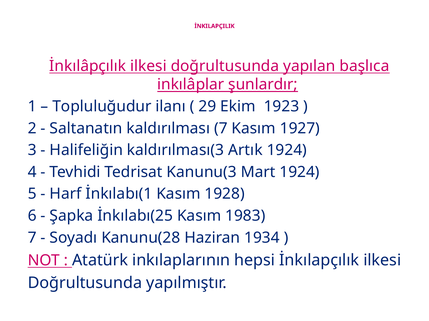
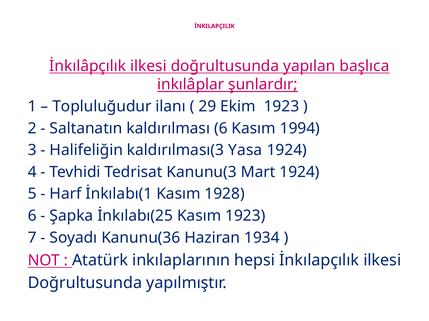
kaldırılması 7: 7 -> 6
1927: 1927 -> 1994
Artık: Artık -> Yasa
Kasım 1983: 1983 -> 1923
Kanunu(28: Kanunu(28 -> Kanunu(36
